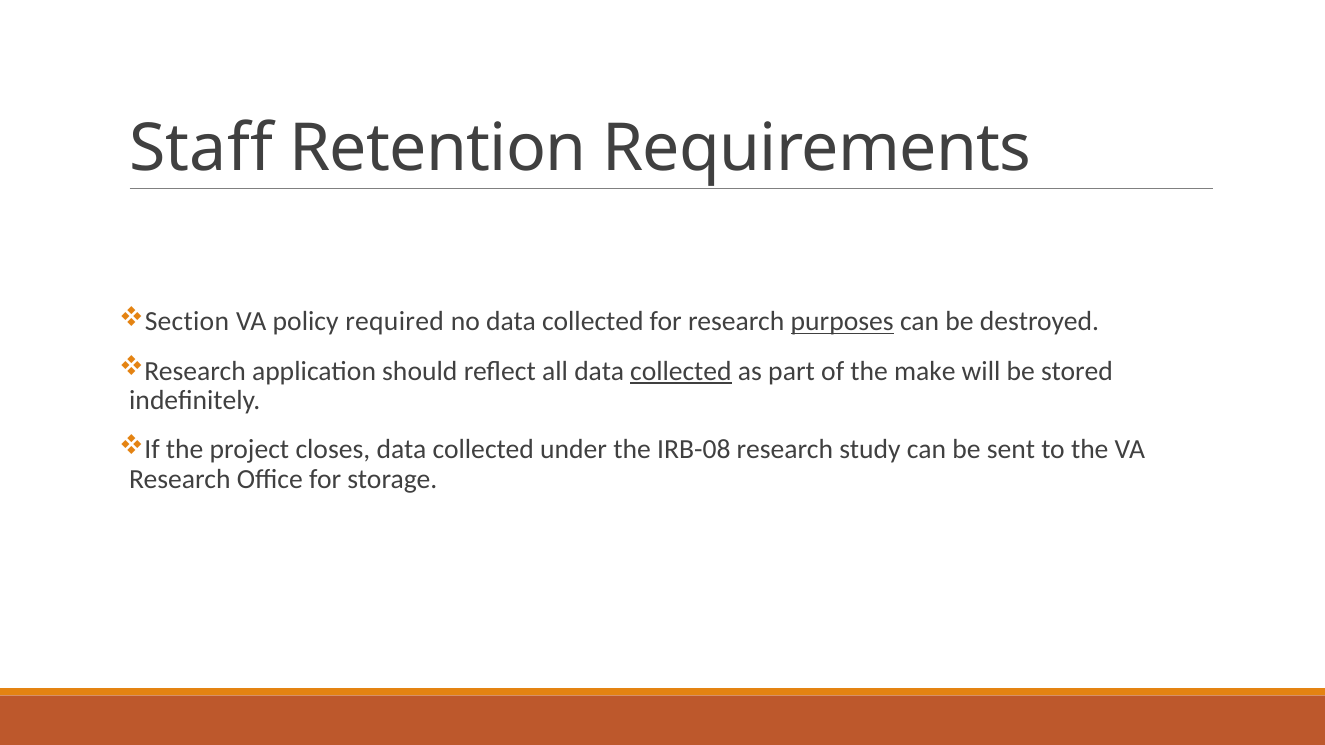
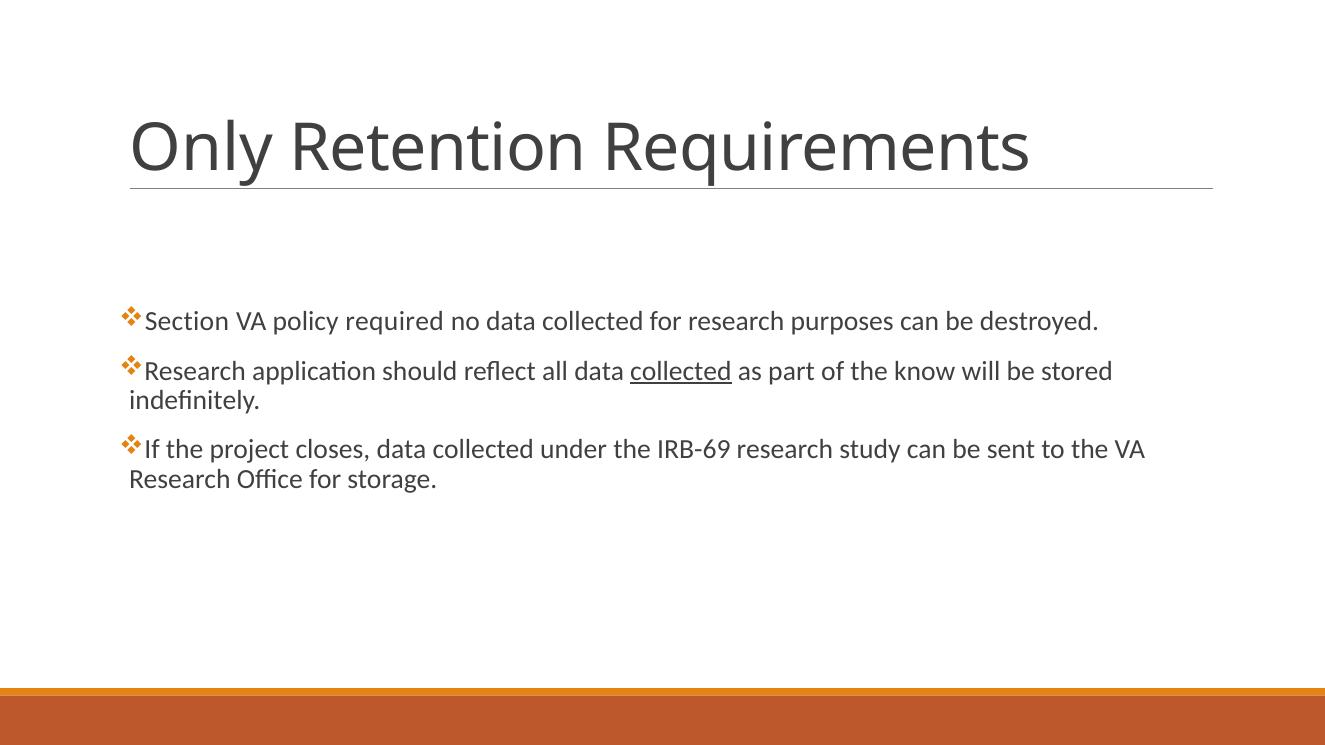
Staff: Staff -> Only
purposes underline: present -> none
make: make -> know
IRB-08: IRB-08 -> IRB-69
